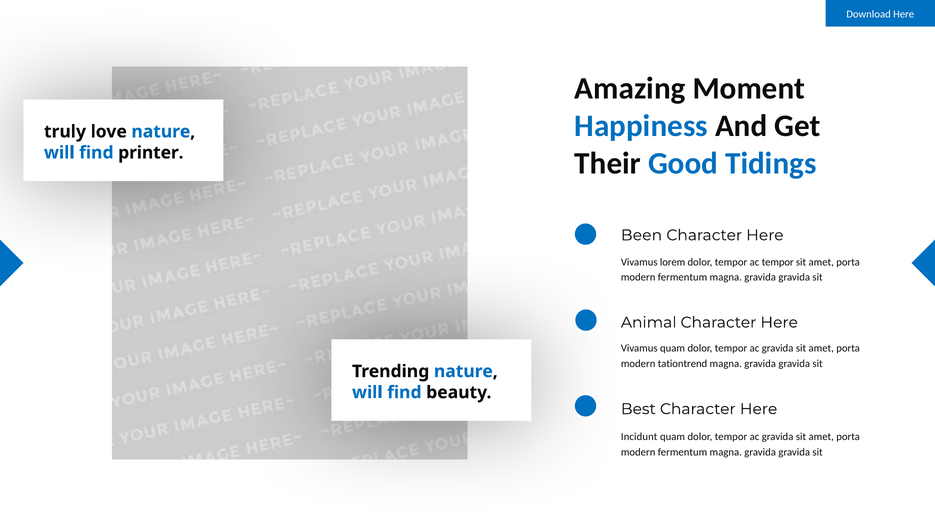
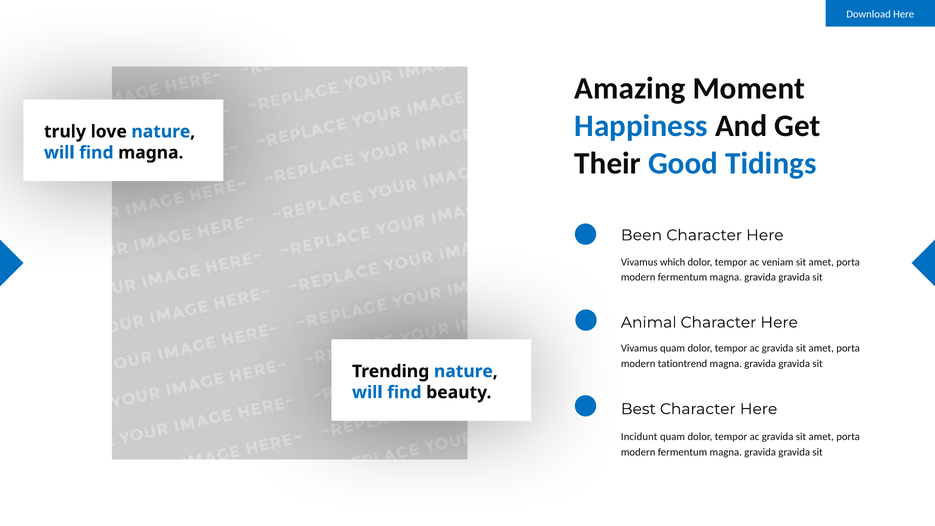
find printer: printer -> magna
lorem: lorem -> which
ac tempor: tempor -> veniam
